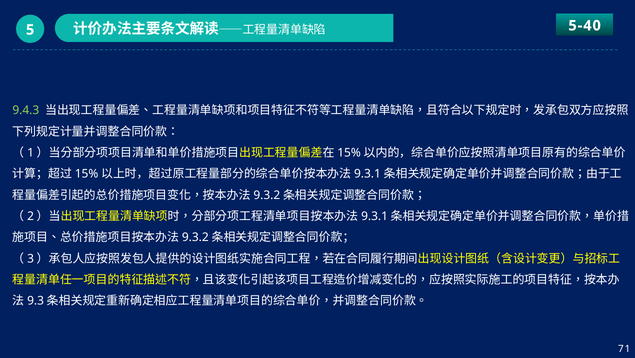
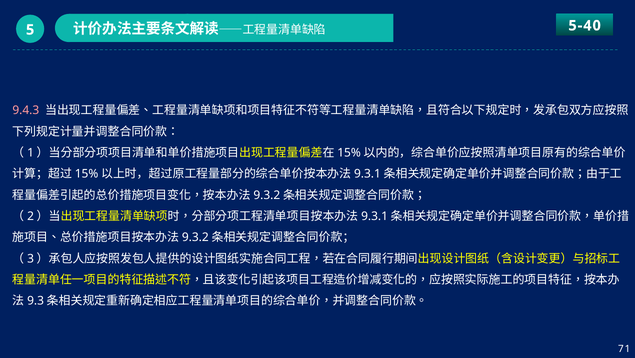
9.4.3 colour: light green -> pink
